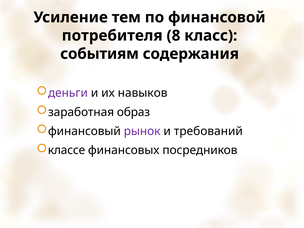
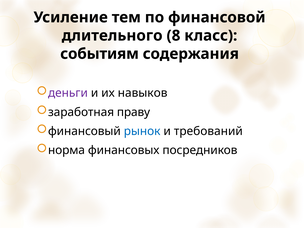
потребителя: потребителя -> длительного
образ: образ -> праву
рынок colour: purple -> blue
классе: классе -> норма
